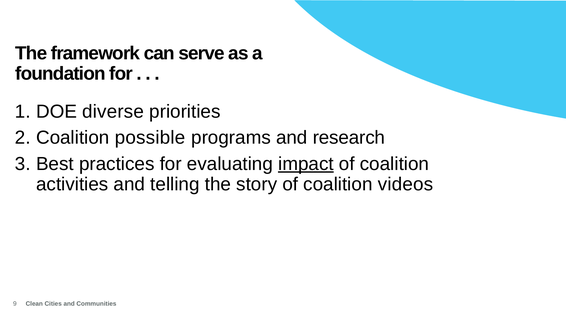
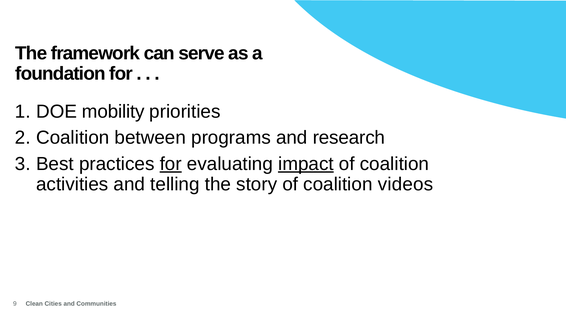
diverse: diverse -> mobility
possible: possible -> between
for at (171, 164) underline: none -> present
